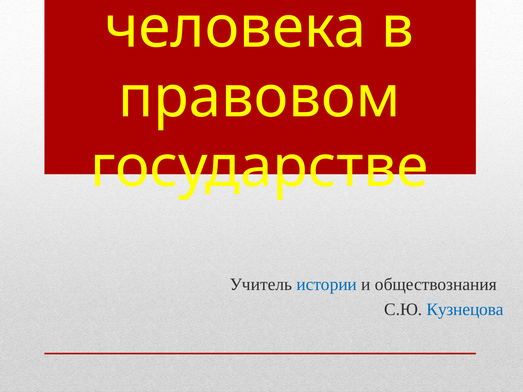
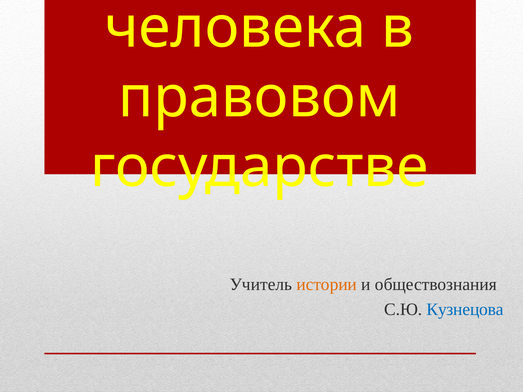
истории colour: blue -> orange
